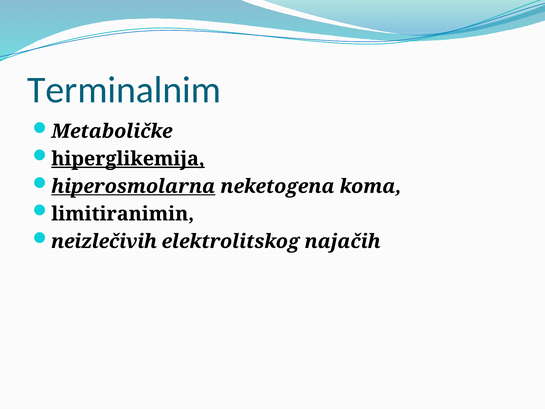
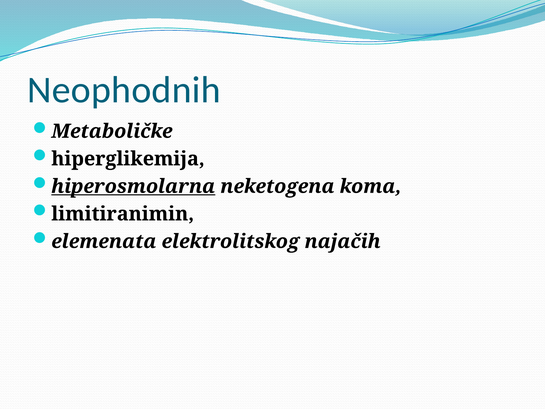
Terminalnim: Terminalnim -> Neophodnih
hiperglikemija underline: present -> none
neizlečivih: neizlečivih -> elemenata
